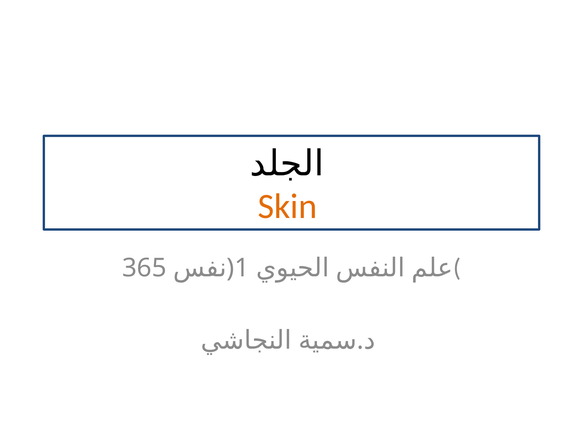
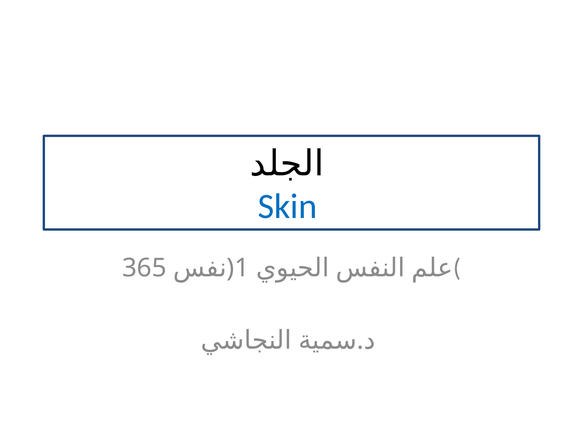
Skin colour: orange -> blue
